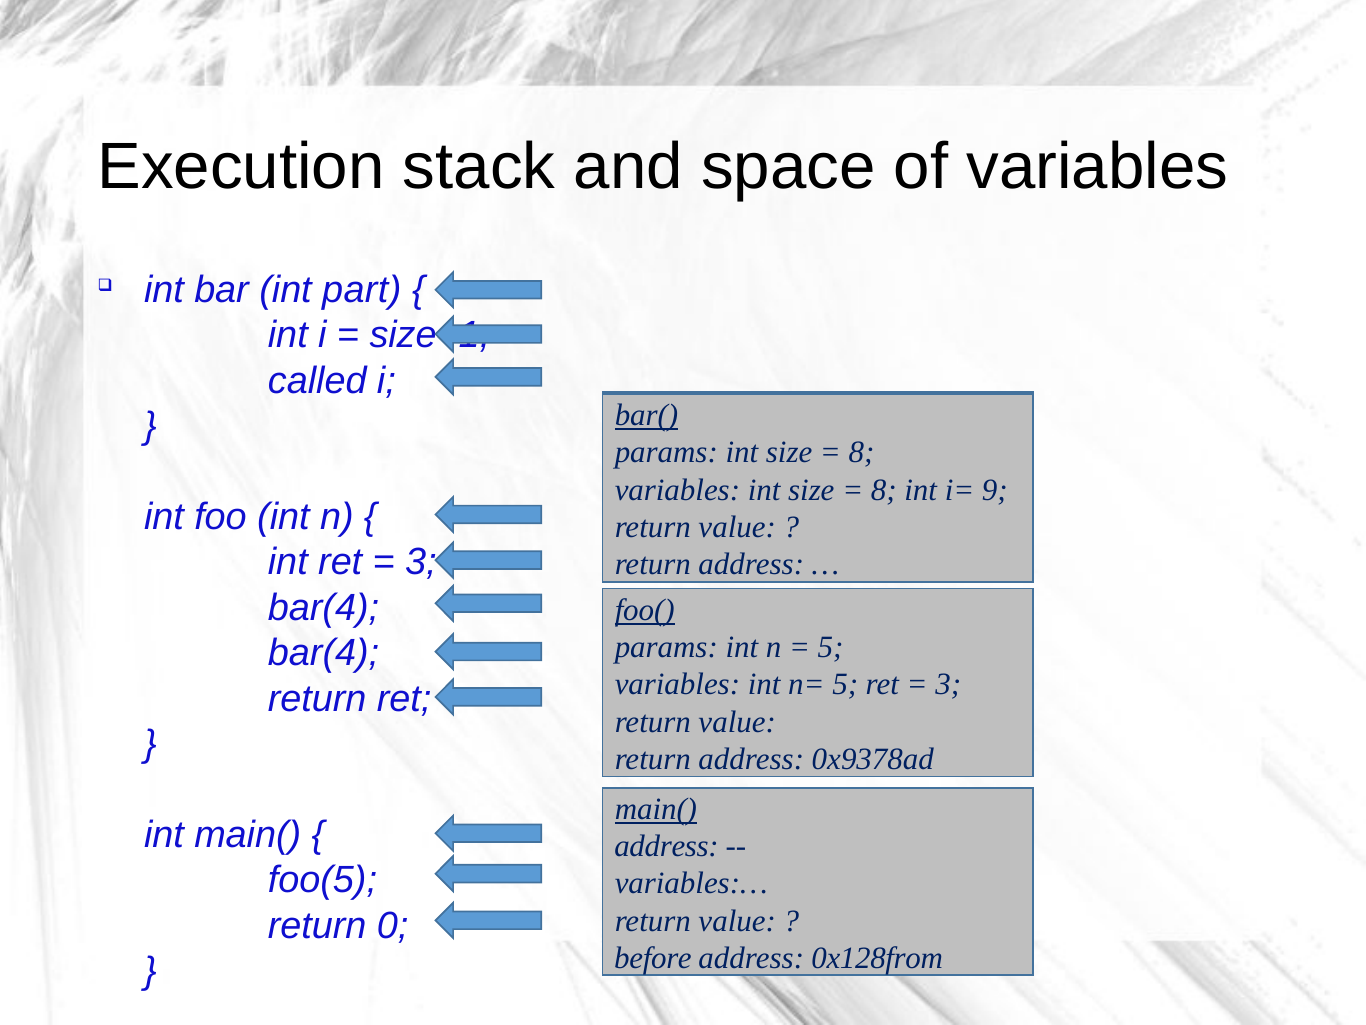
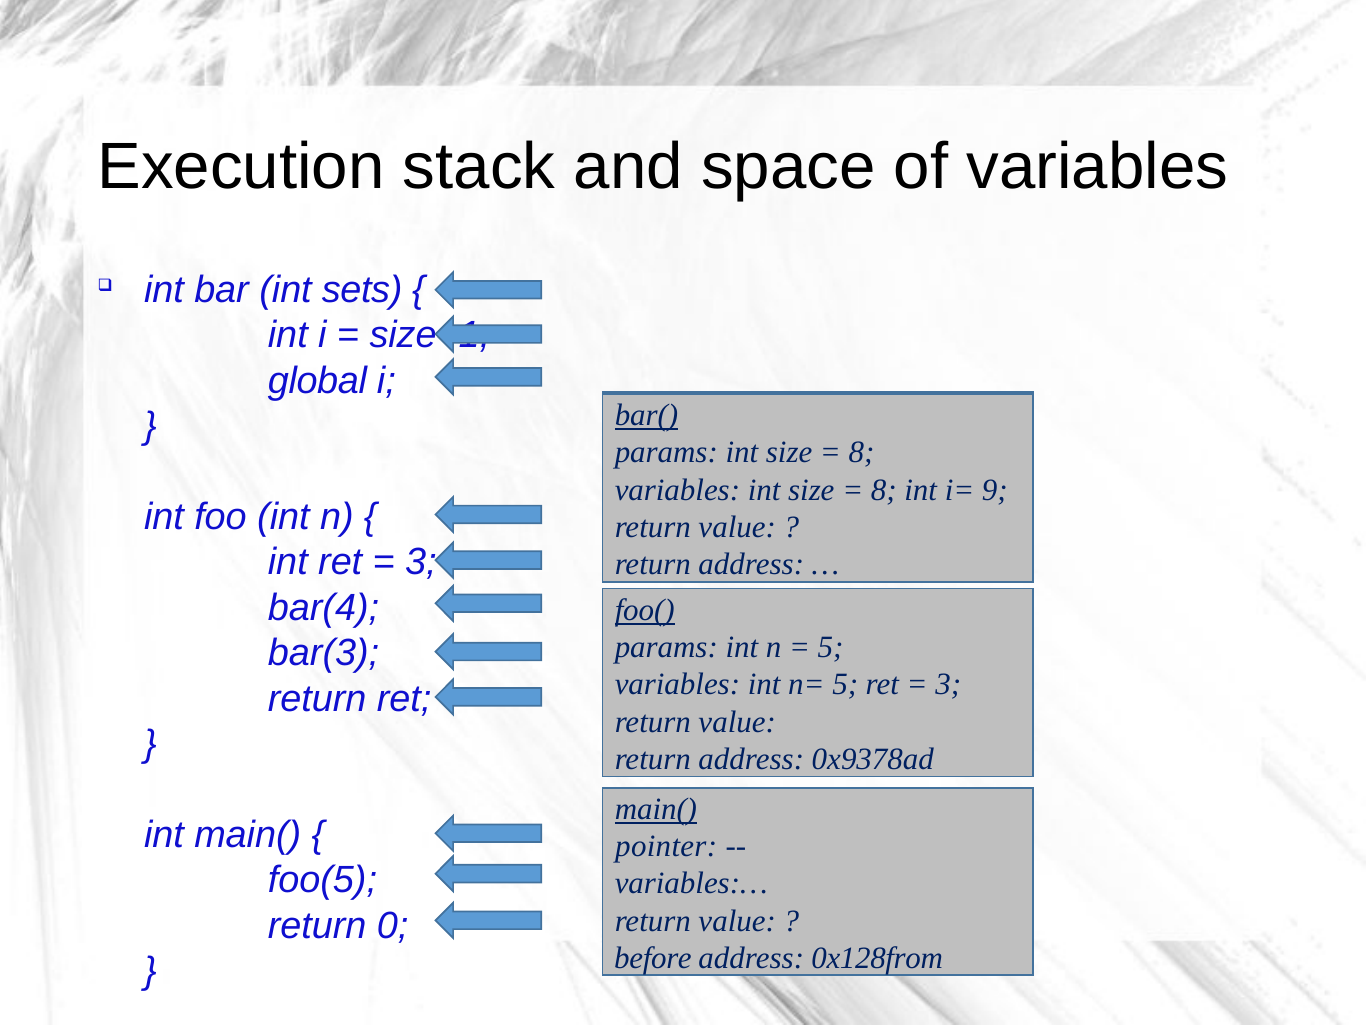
part: part -> sets
called: called -> global
bar(4 at (324, 653): bar(4 -> bar(3
address at (667, 846): address -> pointer
